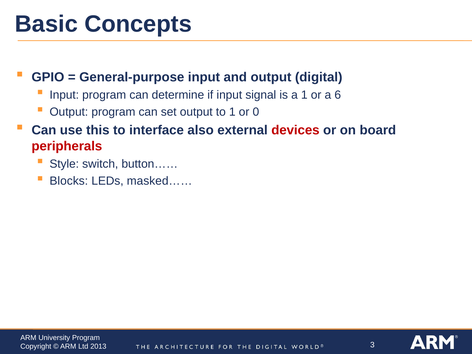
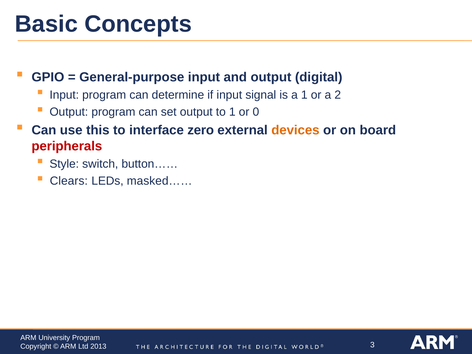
6: 6 -> 2
also: also -> zero
devices colour: red -> orange
Blocks: Blocks -> Clears
